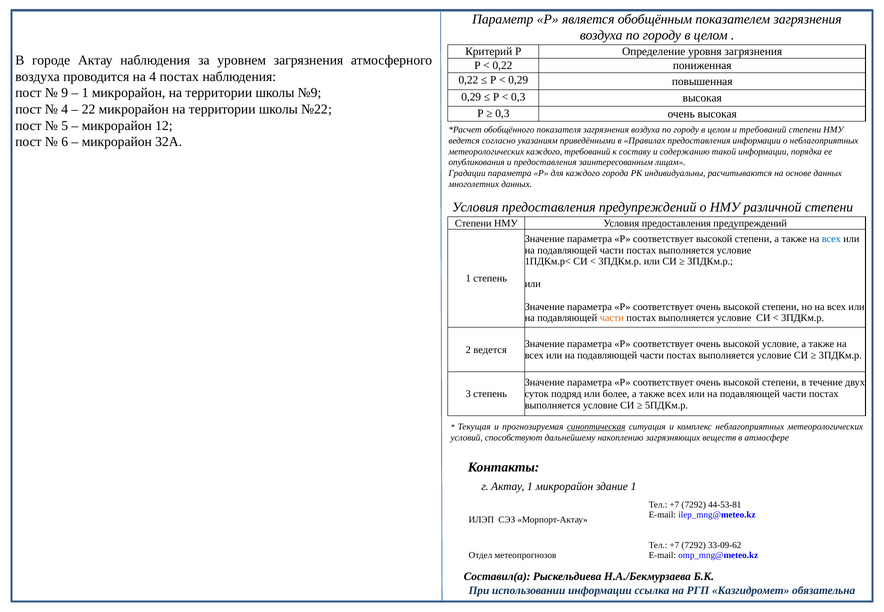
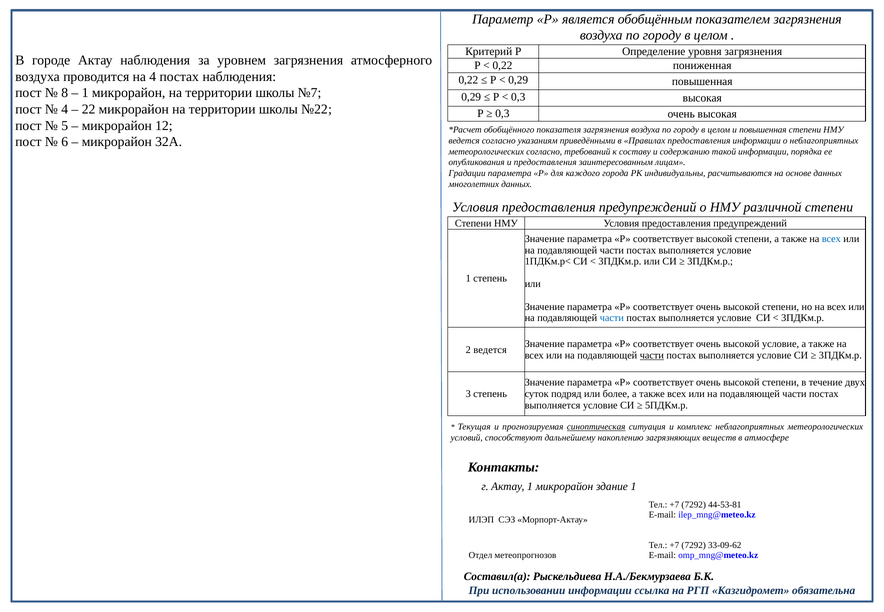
9: 9 -> 8
№9: №9 -> №7
и требований: требований -> повышенная
метеорологических каждого: каждого -> согласно
части at (612, 318) colour: orange -> blue
части at (652, 355) underline: none -> present
